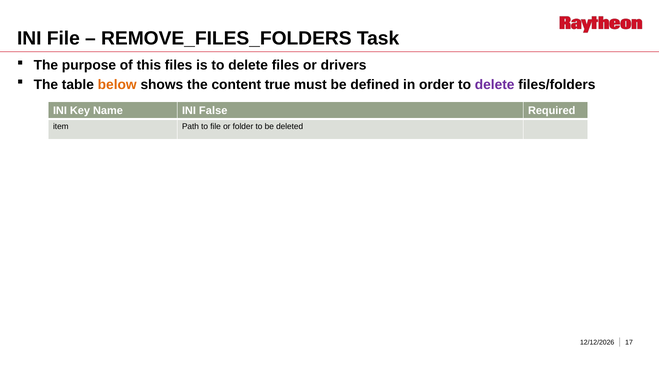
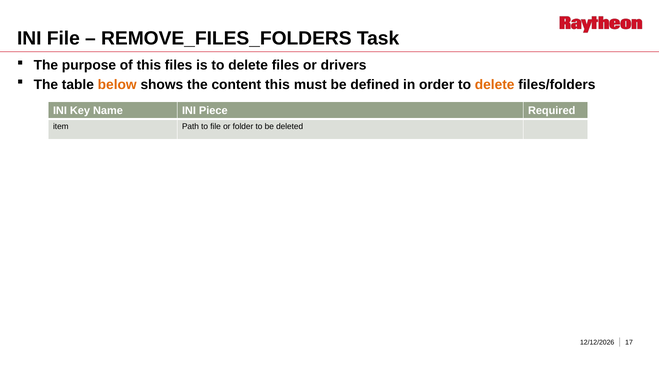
content true: true -> this
delete at (495, 85) colour: purple -> orange
False: False -> Piece
